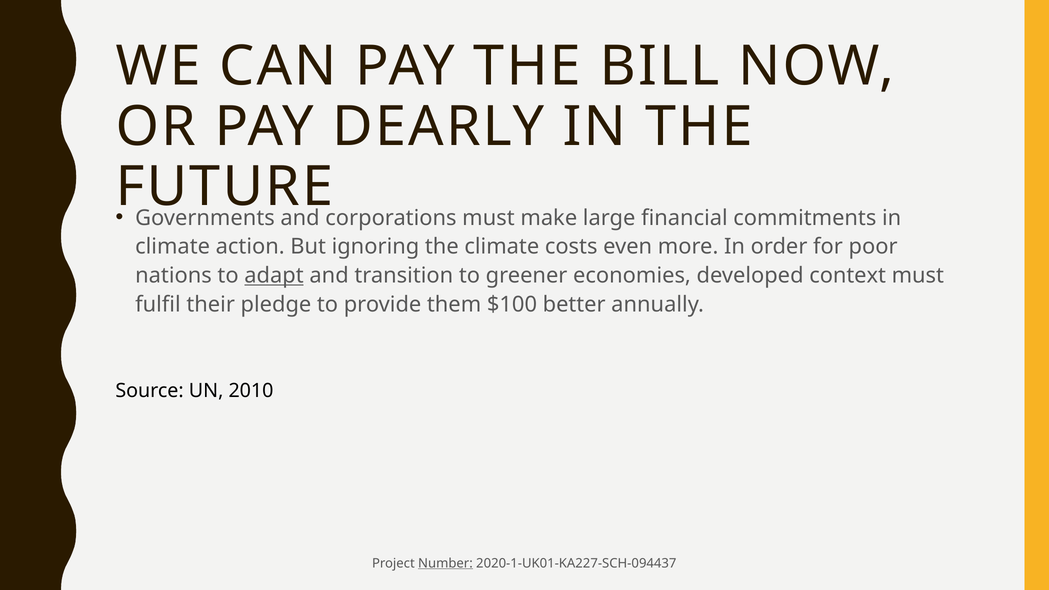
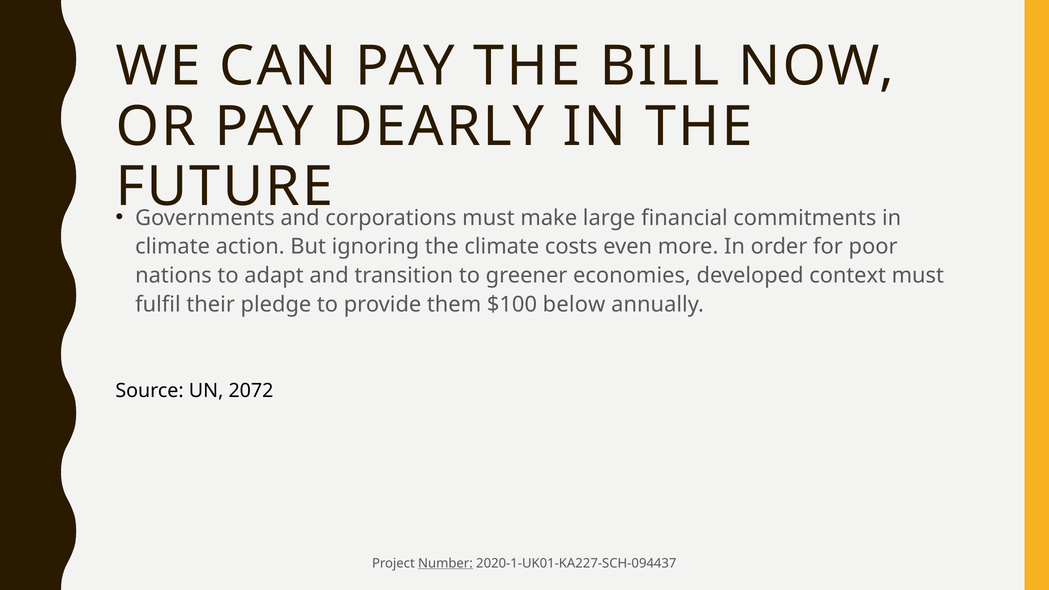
adapt underline: present -> none
better: better -> below
2010: 2010 -> 2072
